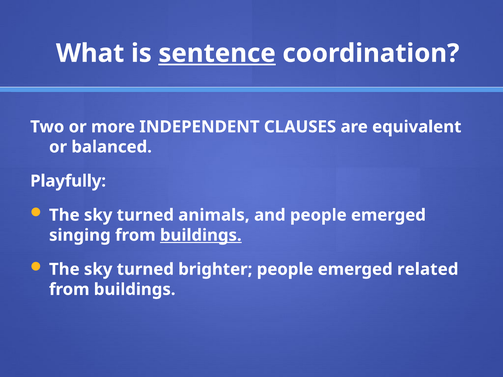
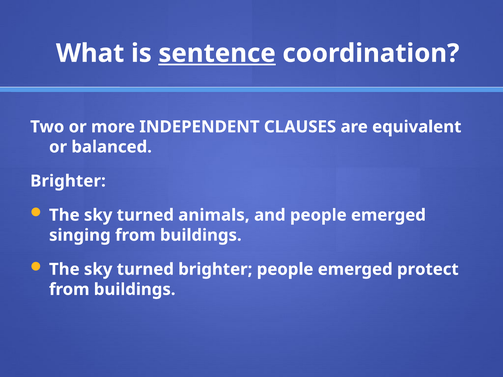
Playfully at (68, 181): Playfully -> Brighter
buildings at (201, 235) underline: present -> none
related: related -> protect
